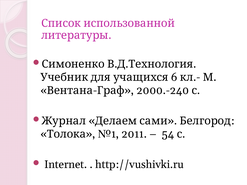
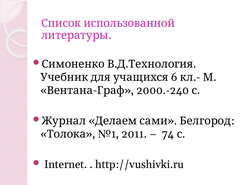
54: 54 -> 74
